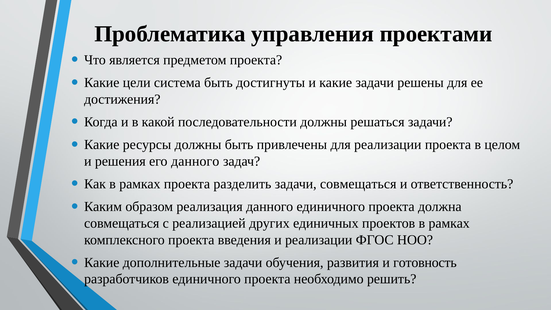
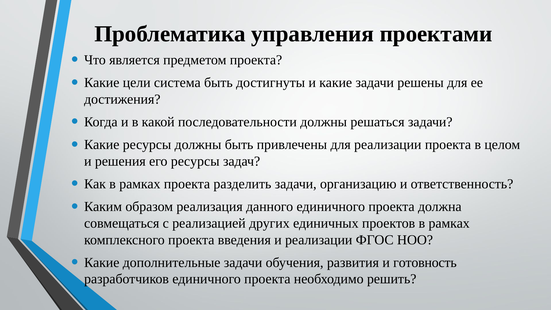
его данного: данного -> ресурсы
задачи совмещаться: совмещаться -> организацию
